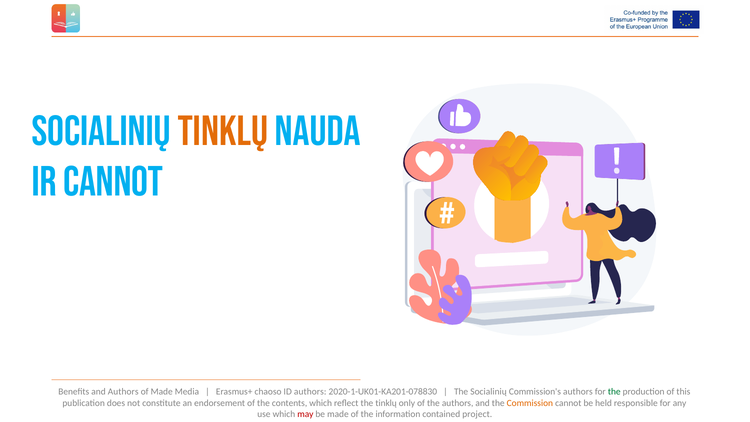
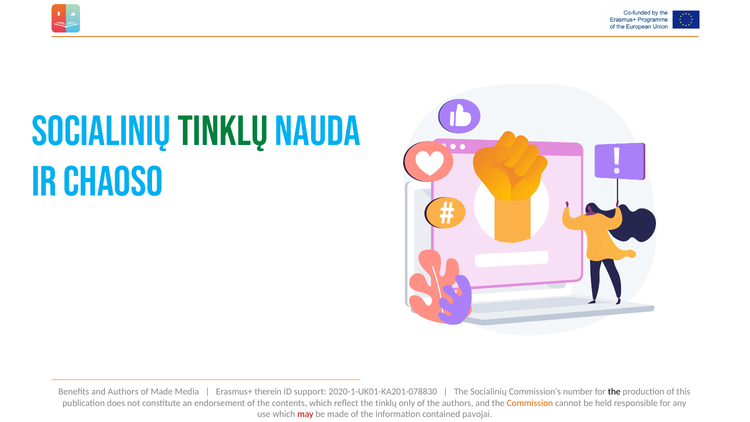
tinklų at (223, 131) colour: orange -> green
ir cannot: cannot -> chaoso
chaoso: chaoso -> therein
ID authors: authors -> support
Commission's authors: authors -> number
the at (614, 392) colour: green -> black
project: project -> pavojai
